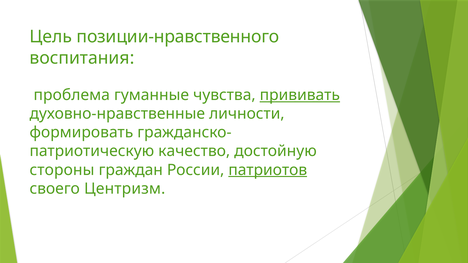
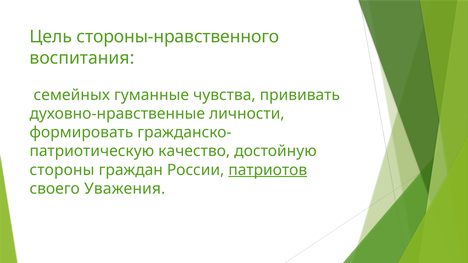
позиции-нравственного: позиции-нравственного -> стороны-нравственного
проблема: проблема -> семейных
прививать underline: present -> none
Центризм: Центризм -> Уважения
